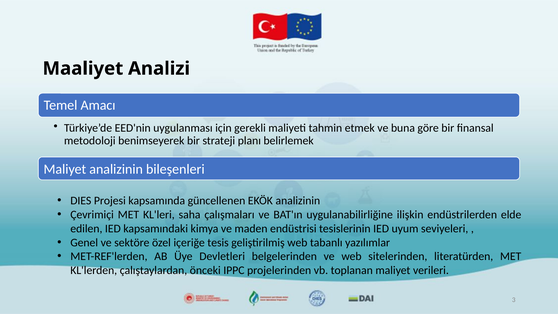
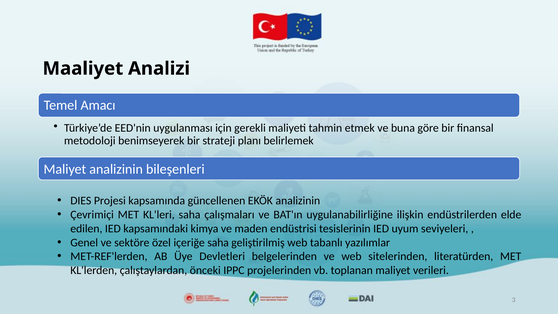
içeriğe tesis: tesis -> saha
